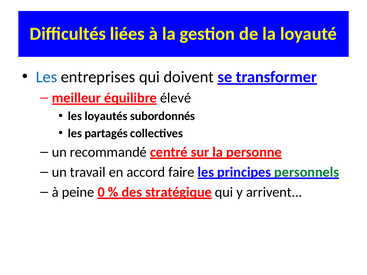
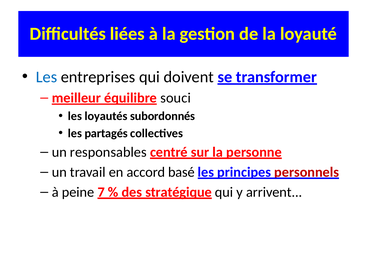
élevé: élevé -> souci
recommandé: recommandé -> responsables
faire: faire -> basé
personnels colour: green -> red
0: 0 -> 7
